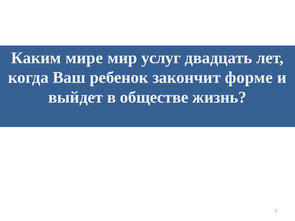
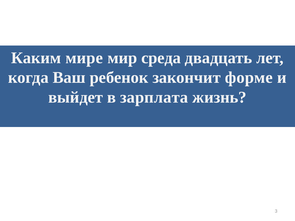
услуг: услуг -> среда
обществе: обществе -> зарплата
